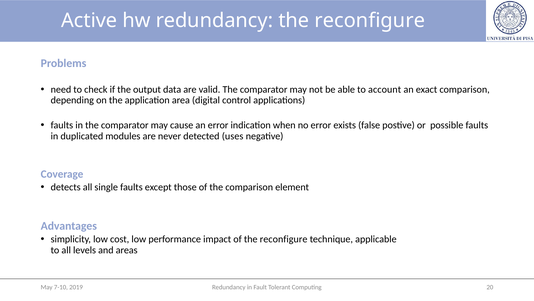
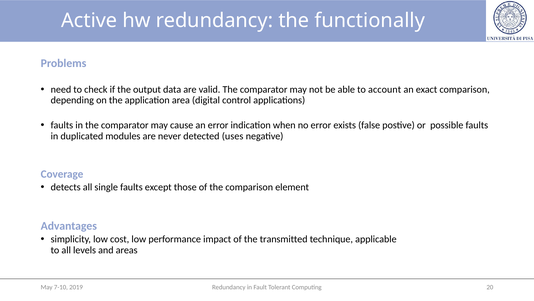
redundancy the reconfigure: reconfigure -> functionally
of the reconfigure: reconfigure -> transmitted
